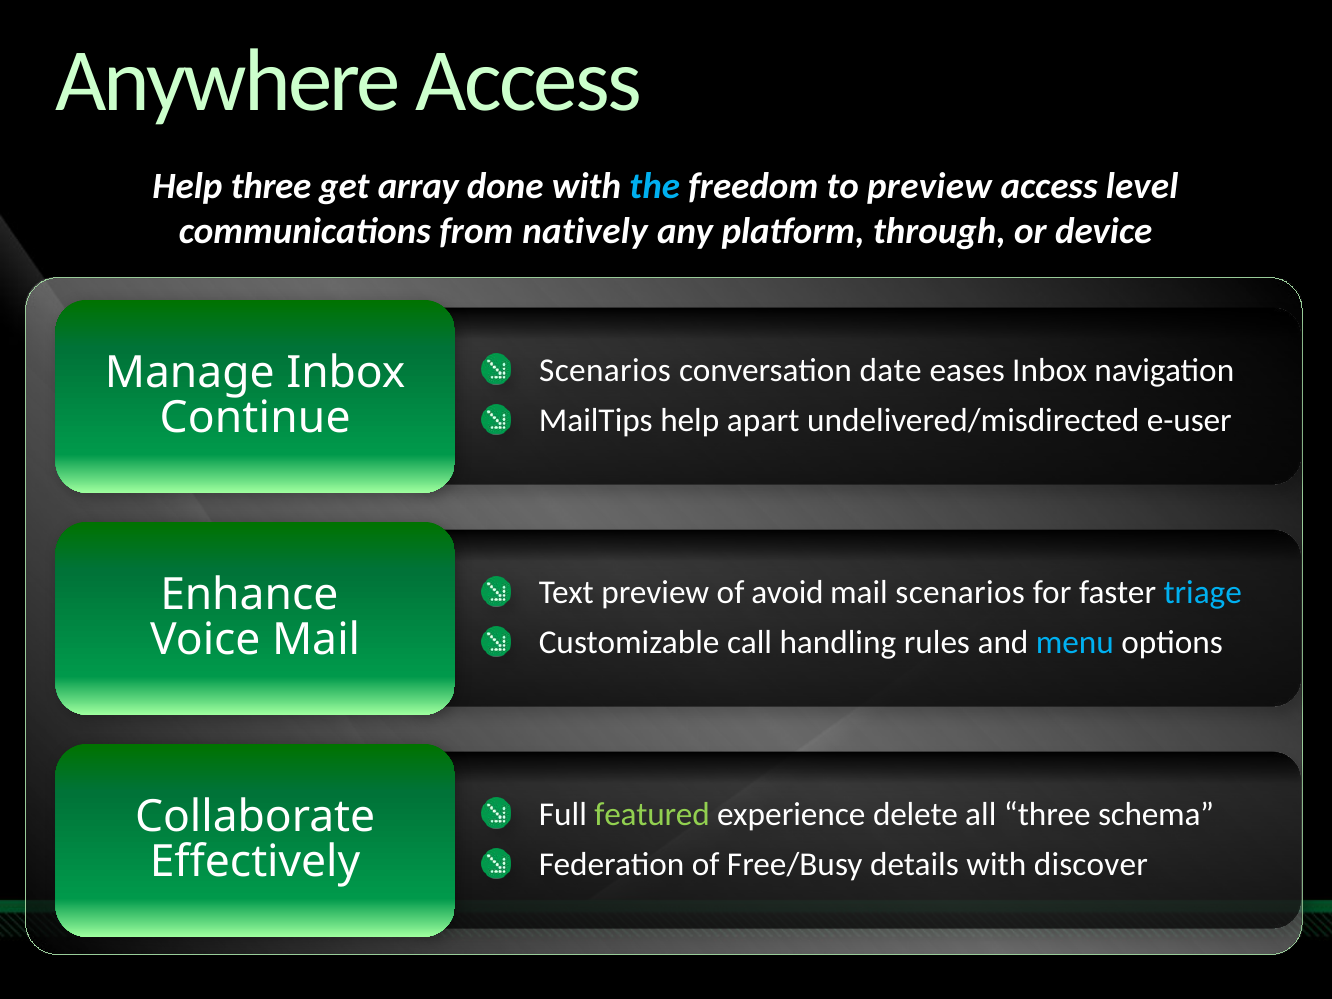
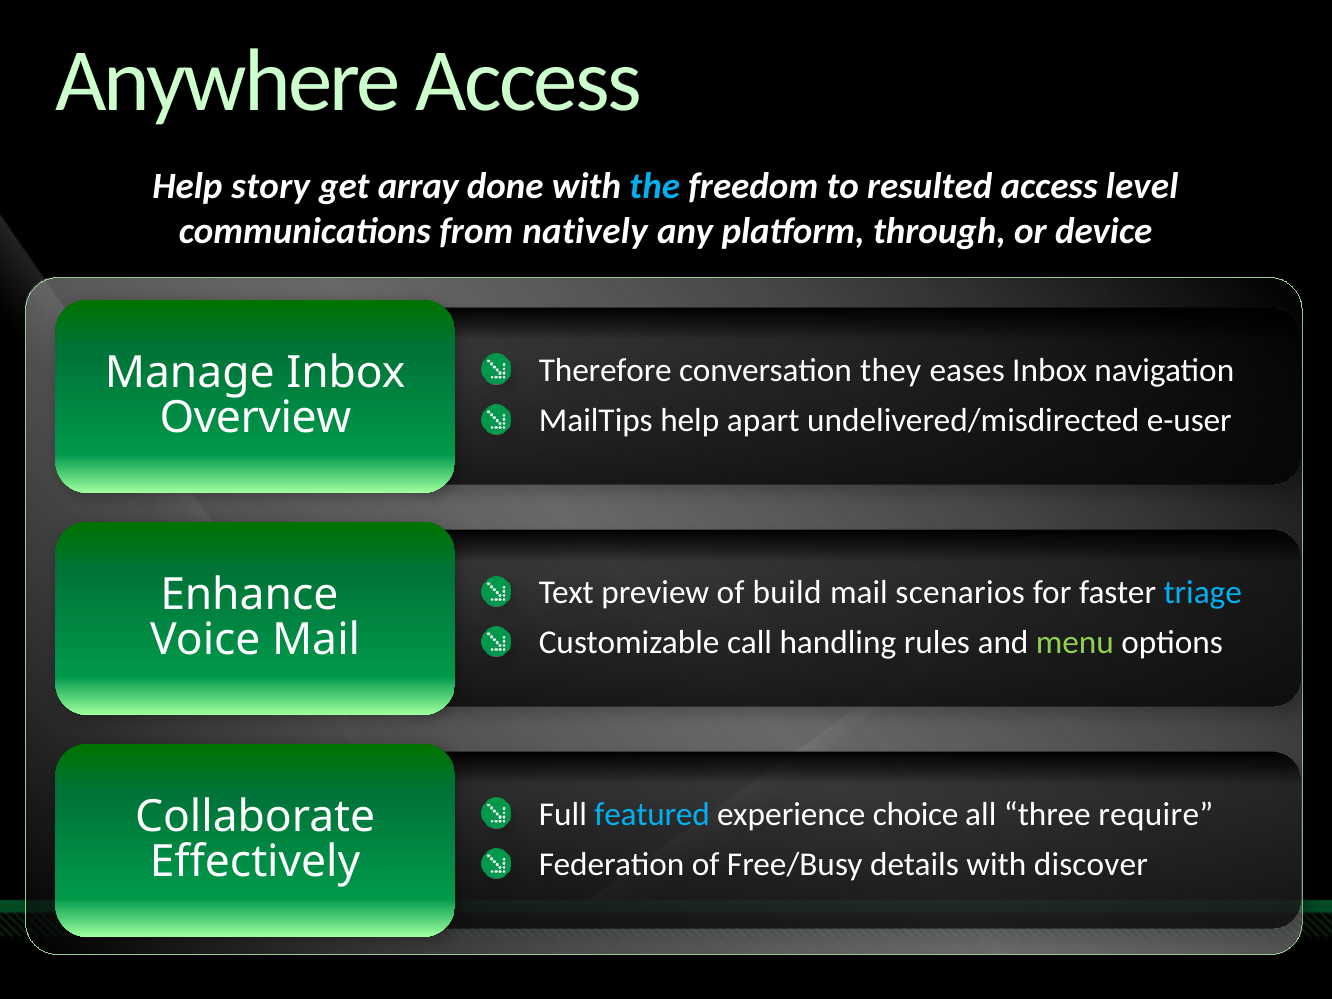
Help three: three -> story
to preview: preview -> resulted
Scenarios at (605, 371): Scenarios -> Therefore
date: date -> they
Continue: Continue -> Overview
avoid: avoid -> build
menu colour: light blue -> light green
featured colour: light green -> light blue
delete: delete -> choice
schema: schema -> require
